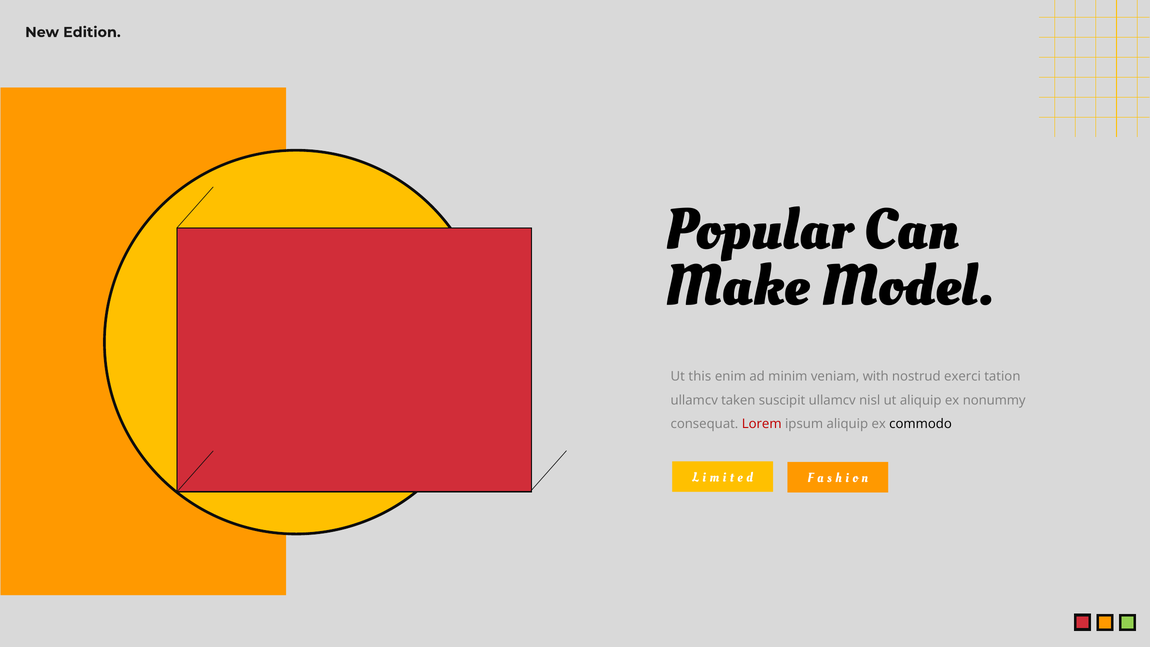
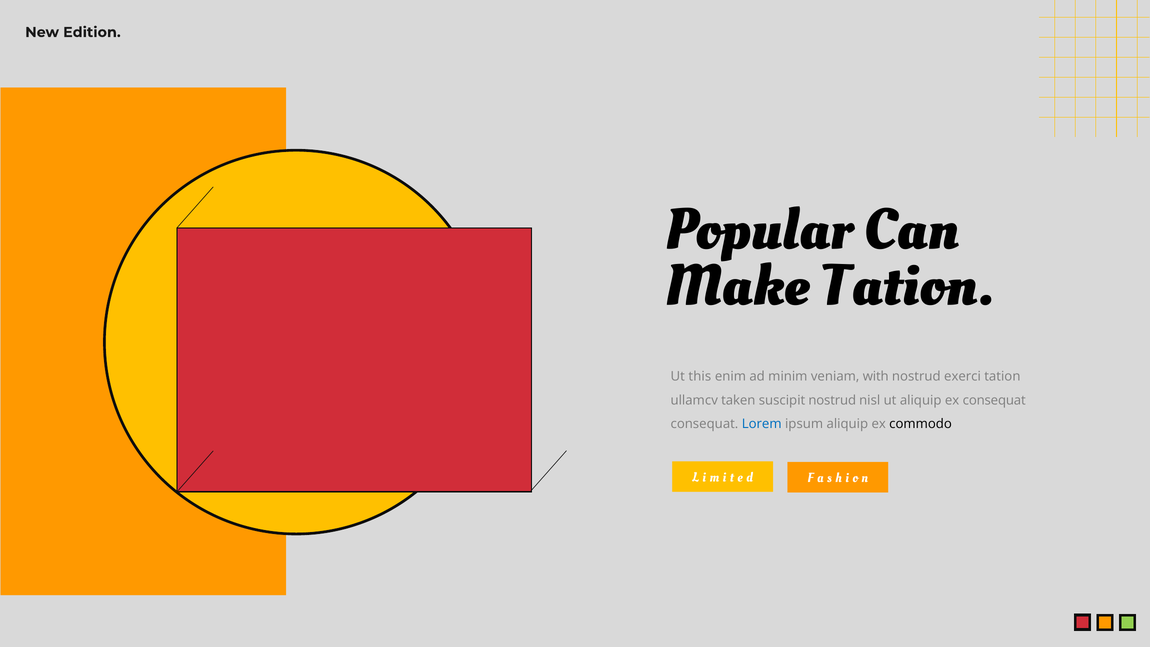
Make Model: Model -> Tation
suscipit ullamcv: ullamcv -> nostrud
ex nonummy: nonummy -> consequat
Lorem colour: red -> blue
